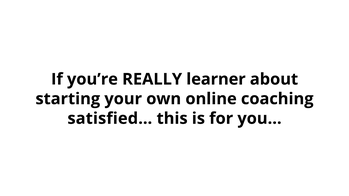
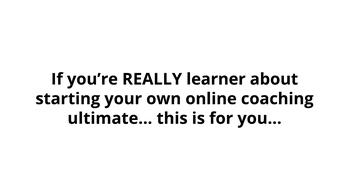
satisfied…: satisfied… -> ultimate…
